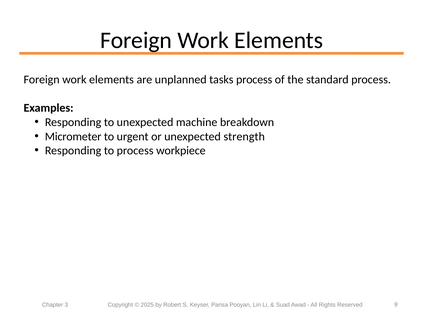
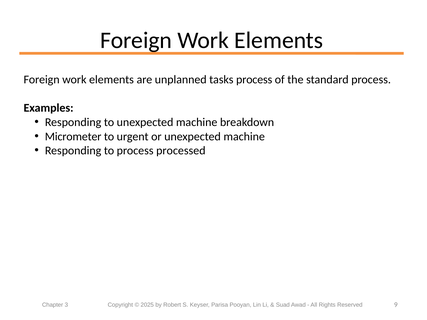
or unexpected strength: strength -> machine
workpiece: workpiece -> processed
